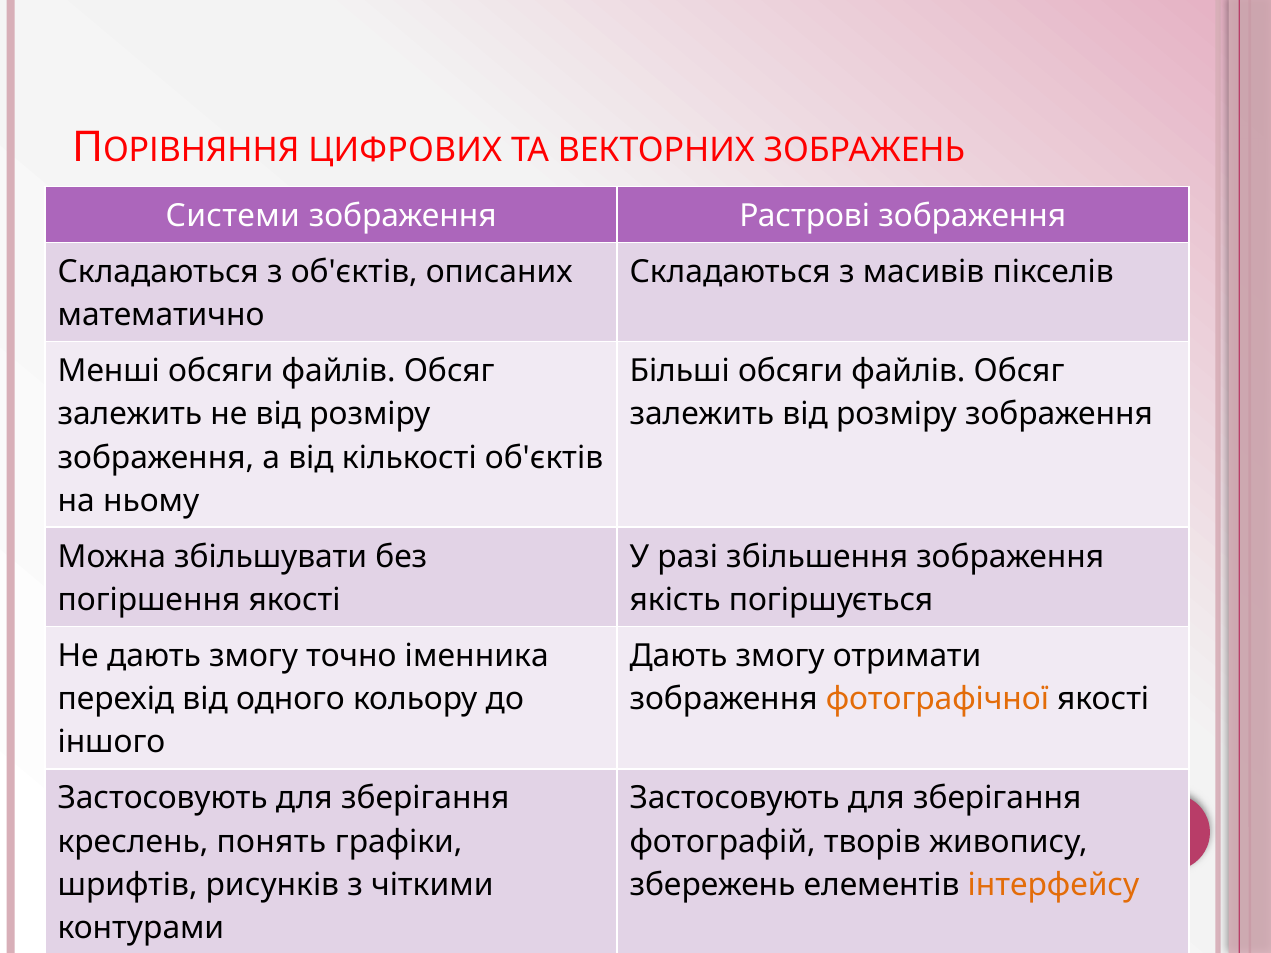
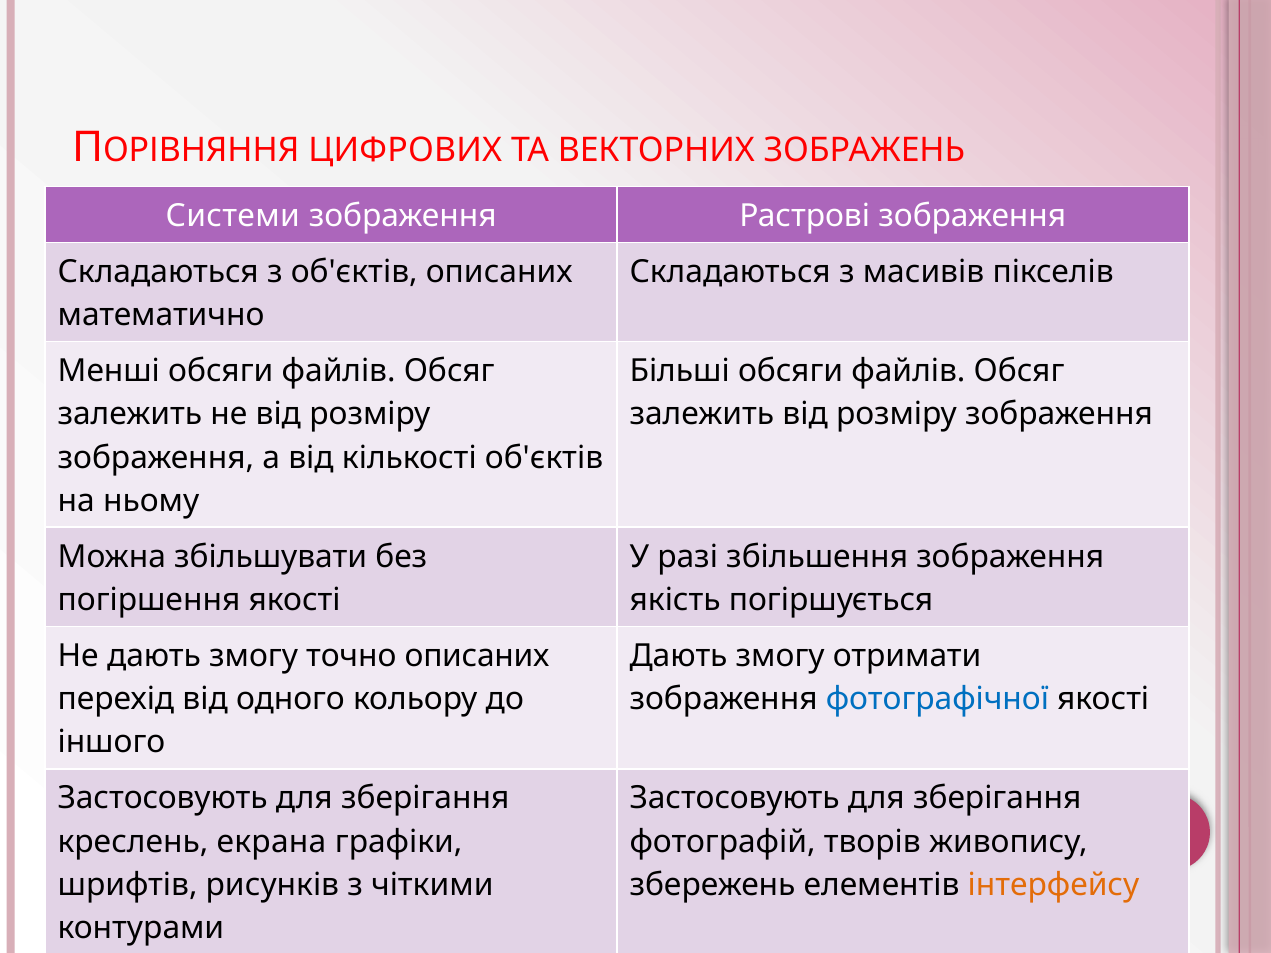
точно іменника: іменника -> описаних
фотографічної colour: orange -> blue
понять: понять -> екрана
